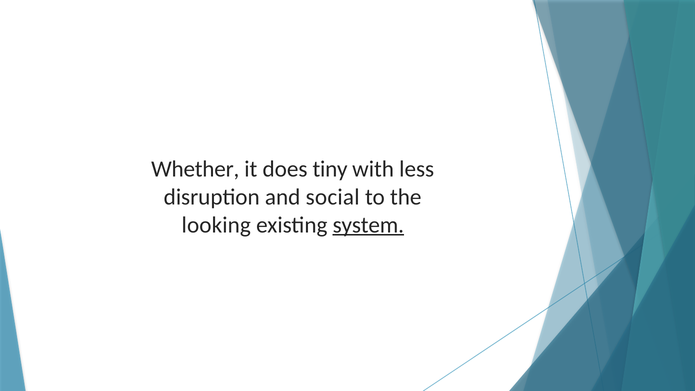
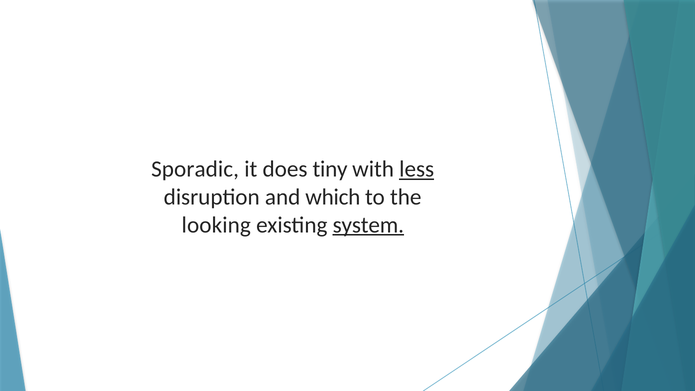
Whether: Whether -> Sporadic
less underline: none -> present
social: social -> which
